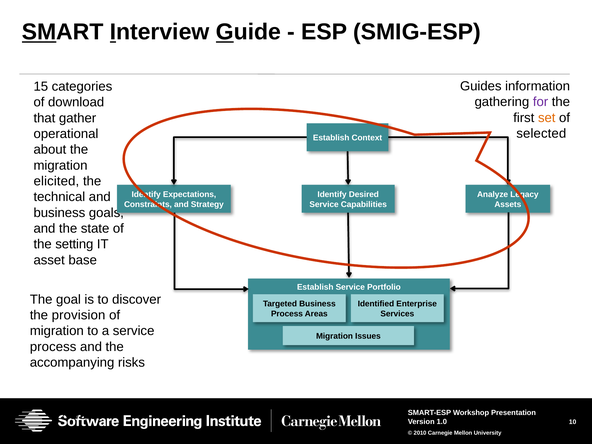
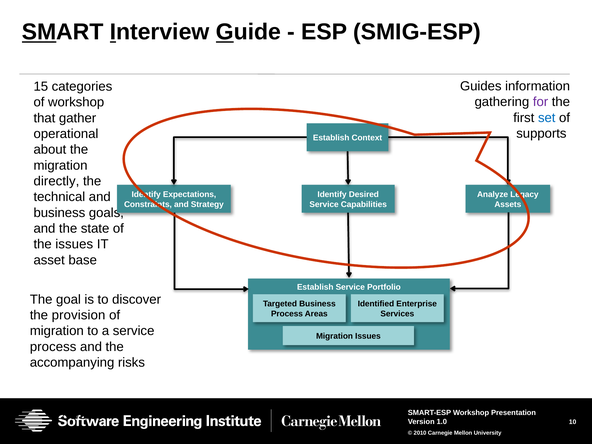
of download: download -> workshop
set colour: orange -> blue
selected: selected -> supports
elicited: elicited -> directly
the setting: setting -> issues
